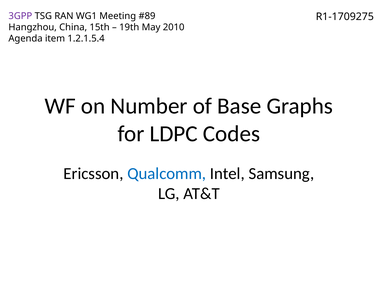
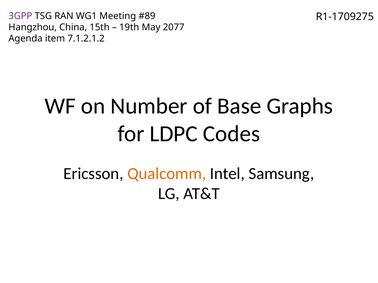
2010: 2010 -> 2077
1.2.1.5.4: 1.2.1.5.4 -> 7.1.2.1.2
Qualcomm colour: blue -> orange
